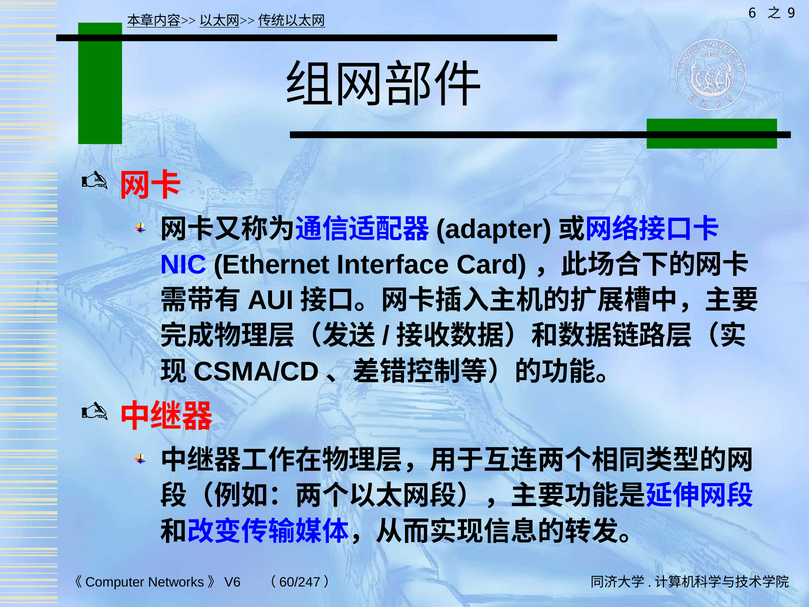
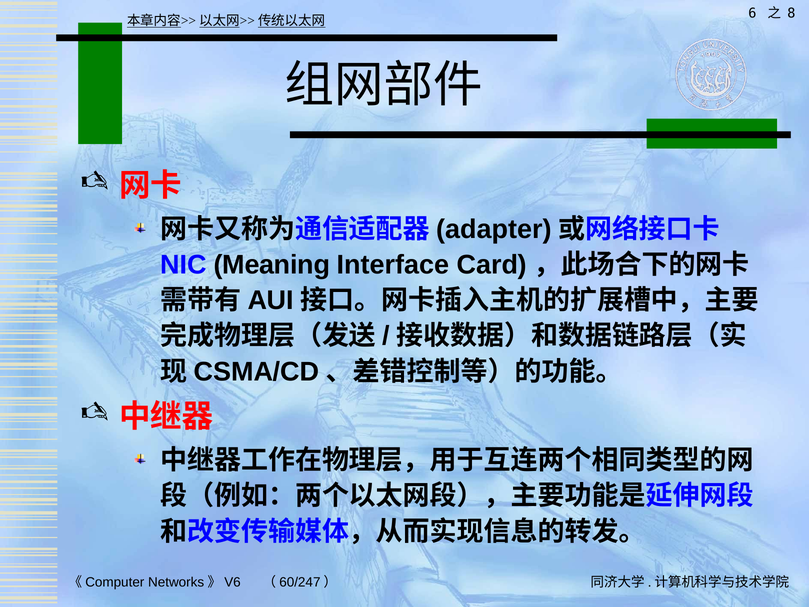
9: 9 -> 8
Ethernet: Ethernet -> Meaning
